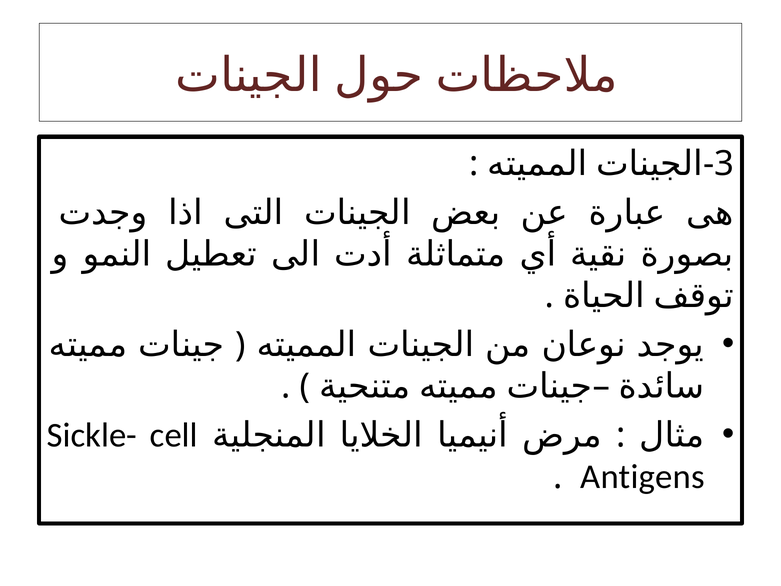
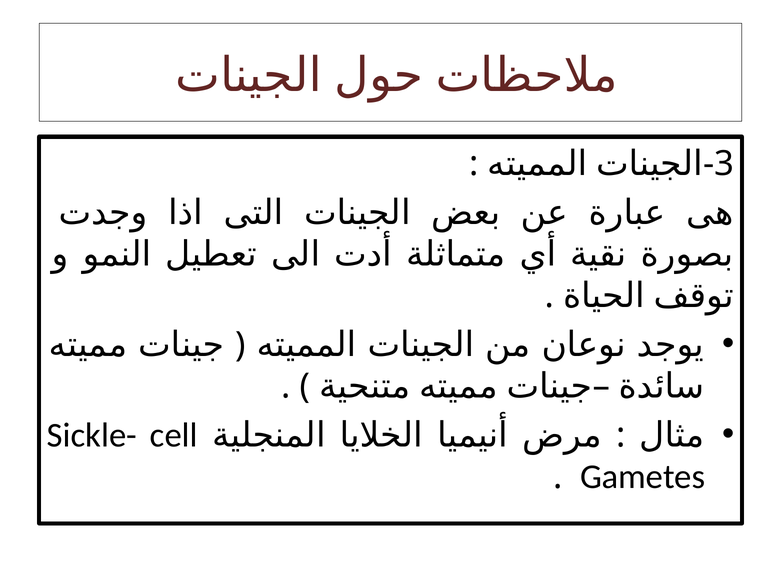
Antigens: Antigens -> Gametes
